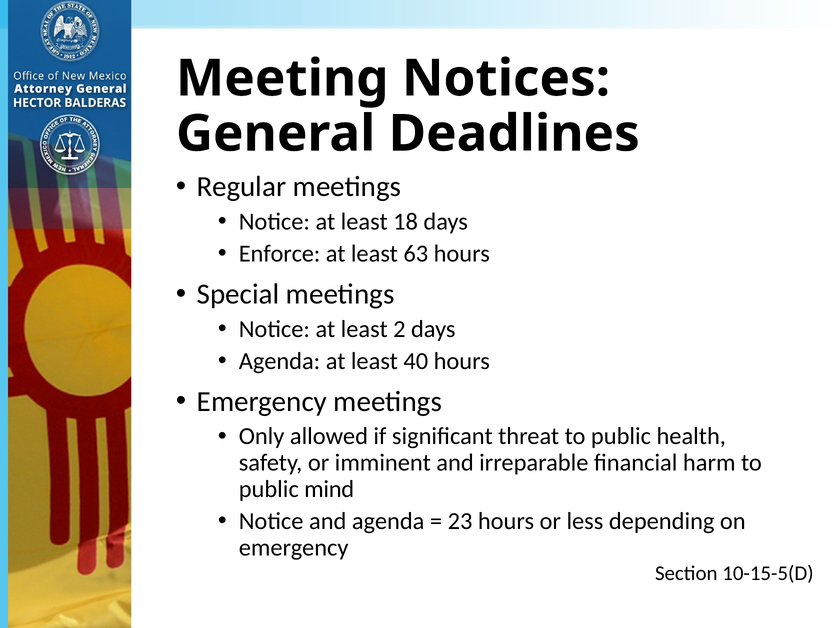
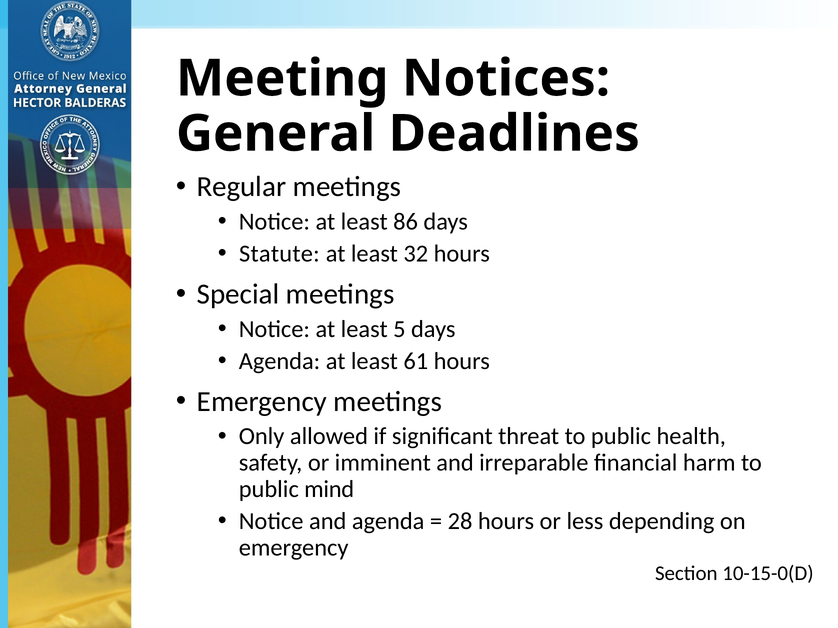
18: 18 -> 86
Enforce: Enforce -> Statute
63: 63 -> 32
2: 2 -> 5
40: 40 -> 61
23: 23 -> 28
10-15-5(D: 10-15-5(D -> 10-15-0(D
